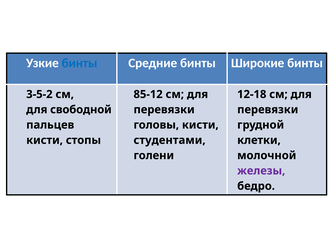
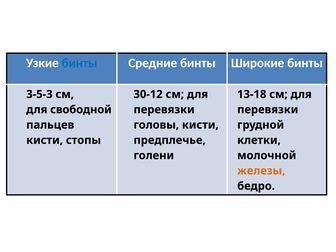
3-5-2: 3-5-2 -> 3-5-3
85-12: 85-12 -> 30-12
12-18: 12-18 -> 13-18
студентами: студентами -> предплечье
железы colour: purple -> orange
